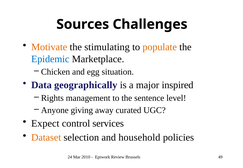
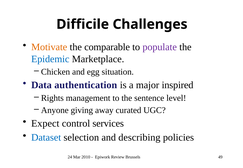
Sources: Sources -> Difficile
stimulating: stimulating -> comparable
populate colour: orange -> purple
geographically: geographically -> authentication
Dataset colour: orange -> blue
household: household -> describing
